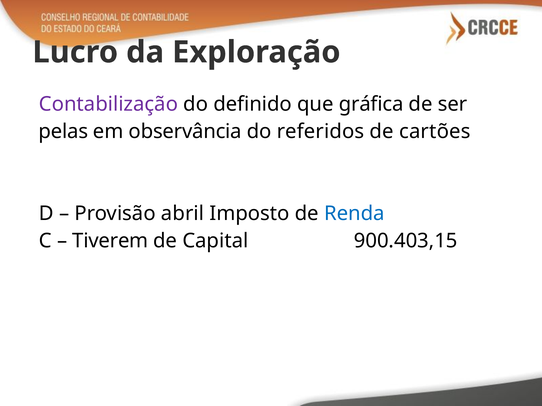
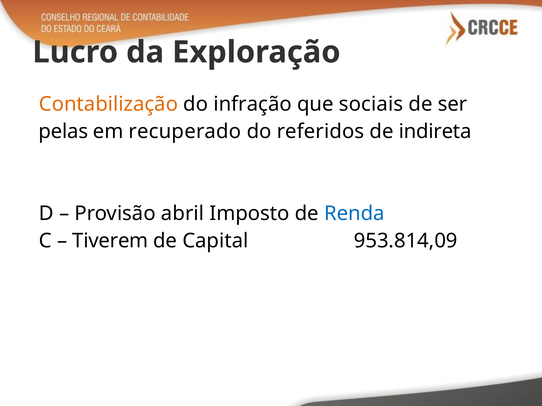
Contabilização colour: purple -> orange
definido: definido -> infração
gráfica: gráfica -> sociais
observância: observância -> recuperado
cartões: cartões -> indireta
900.403,15: 900.403,15 -> 953.814,09
